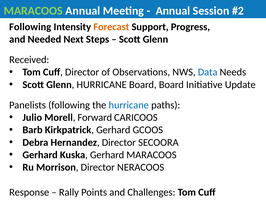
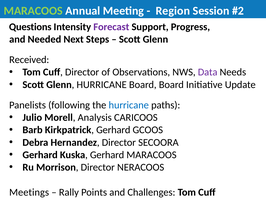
Annual at (173, 11): Annual -> Region
Following at (30, 27): Following -> Questions
Forecast colour: orange -> purple
Data colour: blue -> purple
Forward: Forward -> Analysis
Response: Response -> Meetings
